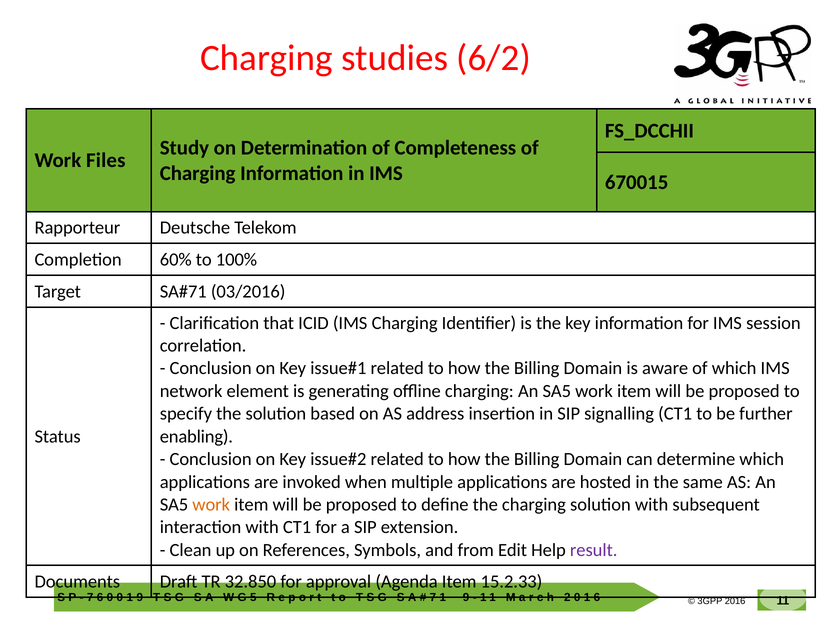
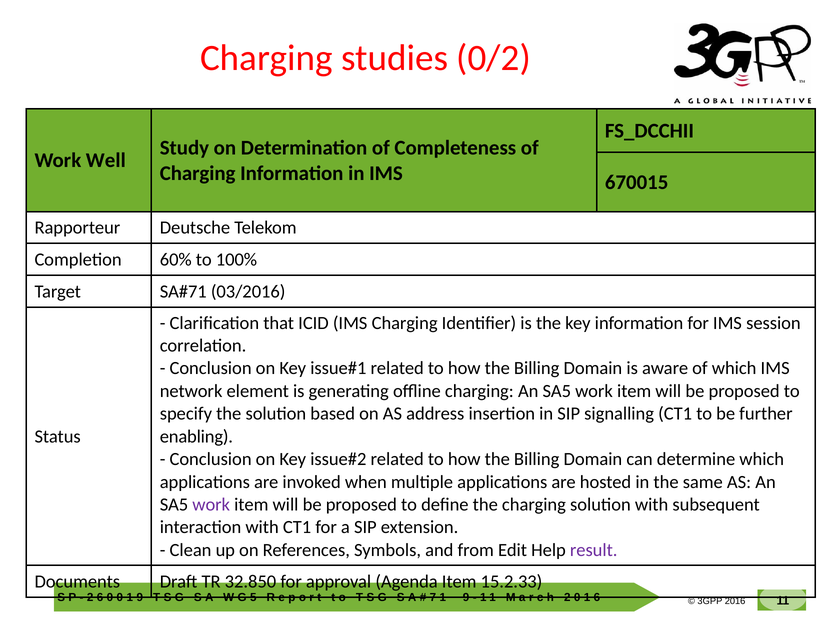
6/2: 6/2 -> 0/2
Files: Files -> Well
work at (211, 504) colour: orange -> purple
7 at (90, 597): 7 -> 2
